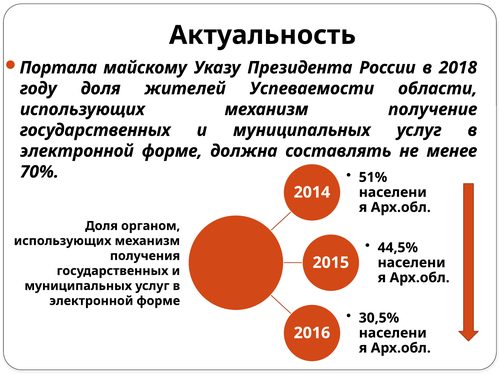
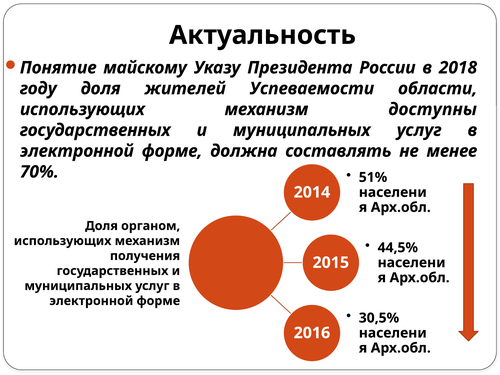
Портала: Портала -> Понятие
получение: получение -> доступны
